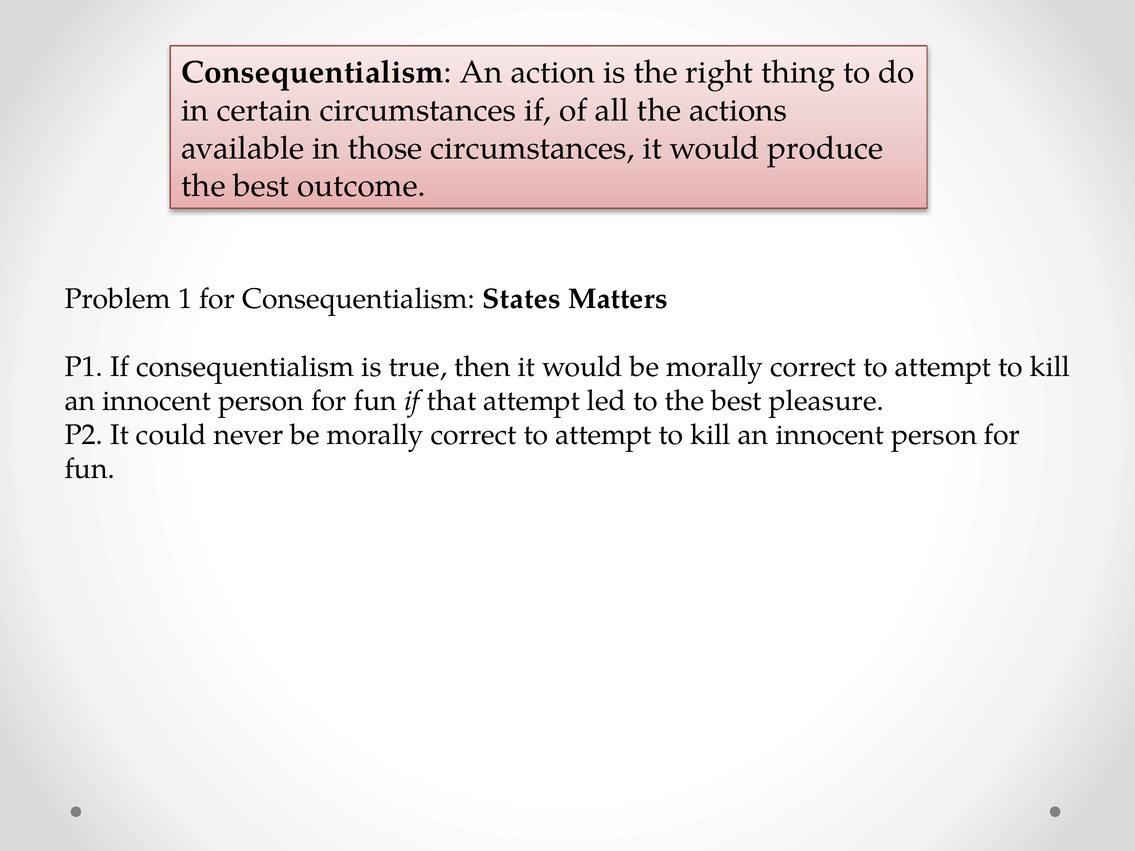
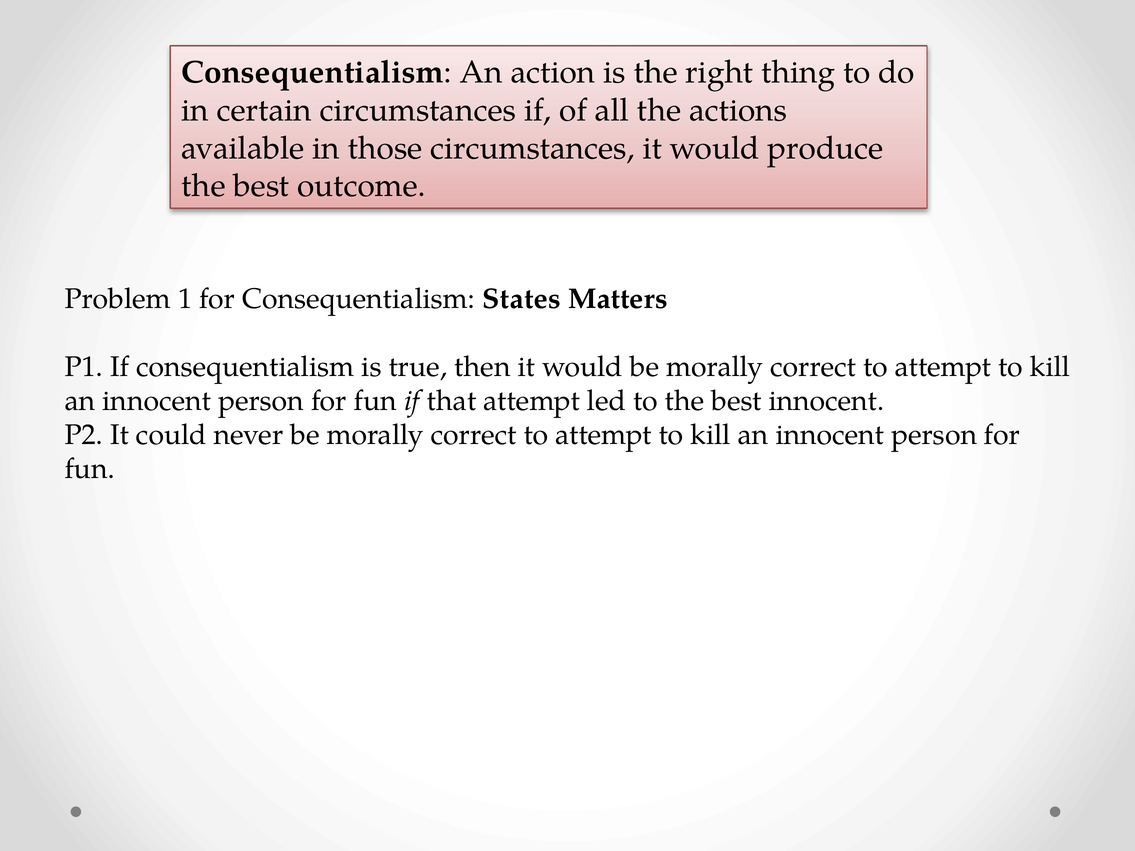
best pleasure: pleasure -> innocent
